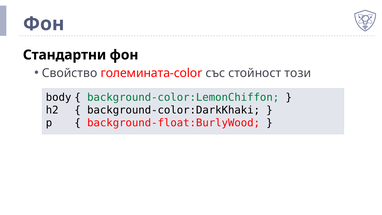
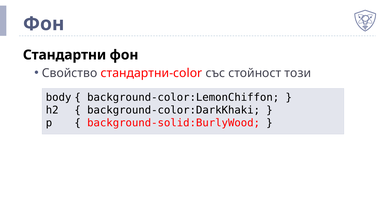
големината-color: големината-color -> стандартни-color
background-color:LemonChiffon colour: green -> black
background-float:BurlyWood: background-float:BurlyWood -> background-solid:BurlyWood
